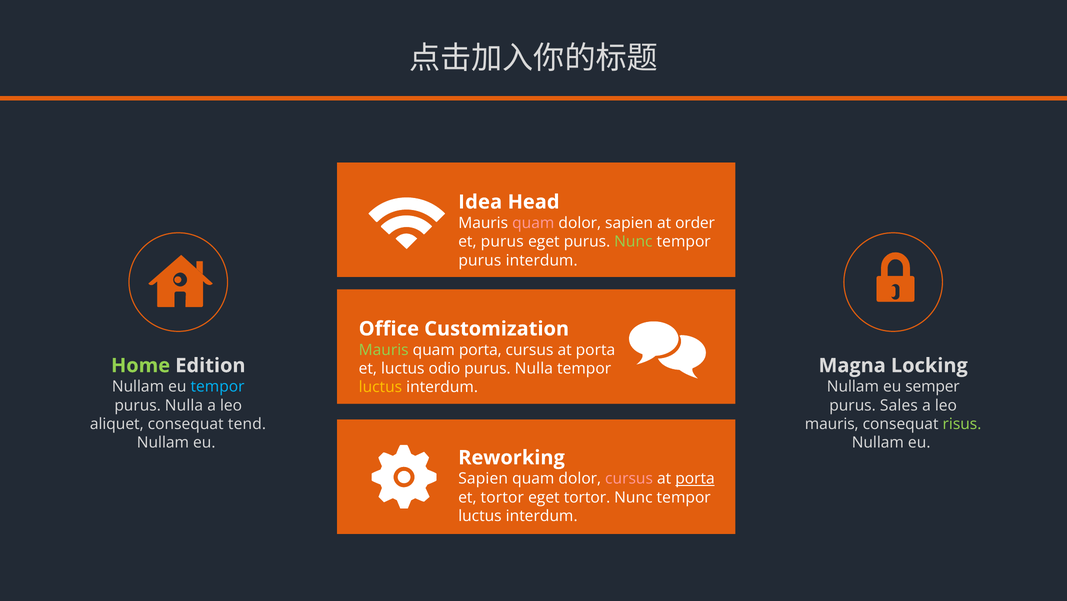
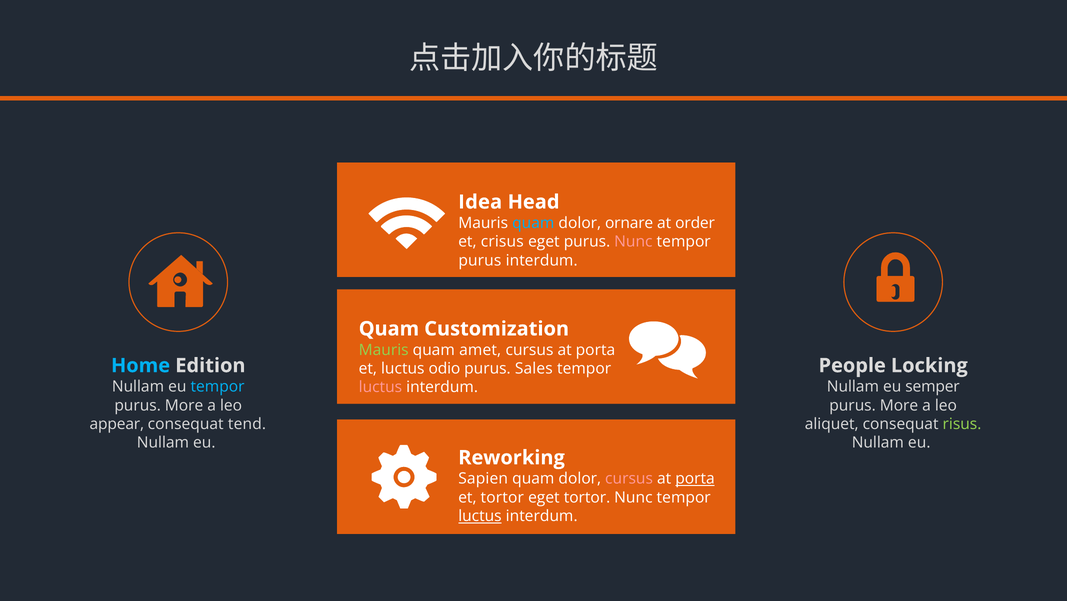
quam at (533, 223) colour: pink -> light blue
dolor sapien: sapien -> ornare
et purus: purus -> crisus
Nunc at (633, 242) colour: light green -> pink
Office at (389, 329): Office -> Quam
quam porta: porta -> amet
Home colour: light green -> light blue
Magna: Magna -> People
Nulla at (534, 368): Nulla -> Sales
luctus at (380, 387) colour: yellow -> pink
Nulla at (184, 405): Nulla -> More
Sales at (899, 405): Sales -> More
aliquet: aliquet -> appear
mauris at (832, 424): mauris -> aliquet
luctus at (480, 516) underline: none -> present
